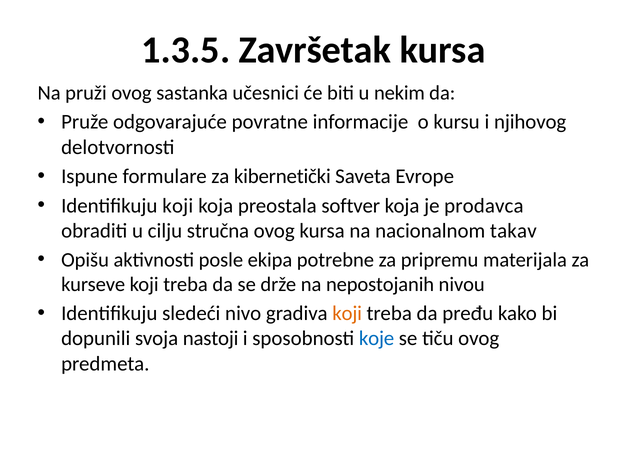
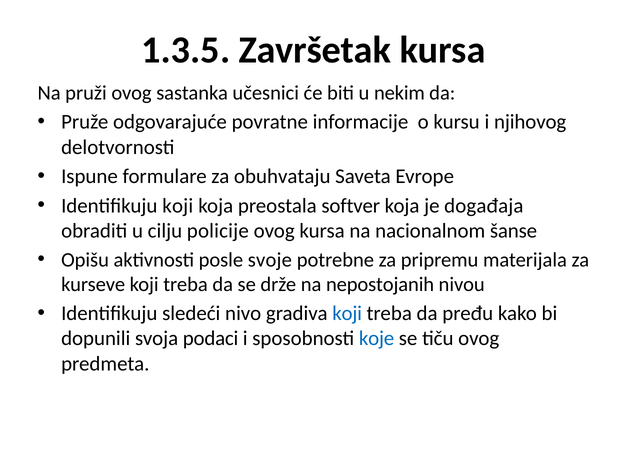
kibernetički: kibernetički -> obuhvataju
prodavca: prodavca -> događaja
stručna: stručna -> policije
takav: takav -> šanse
ekipa: ekipa -> svoje
koji at (347, 313) colour: orange -> blue
nastoji: nastoji -> podaci
